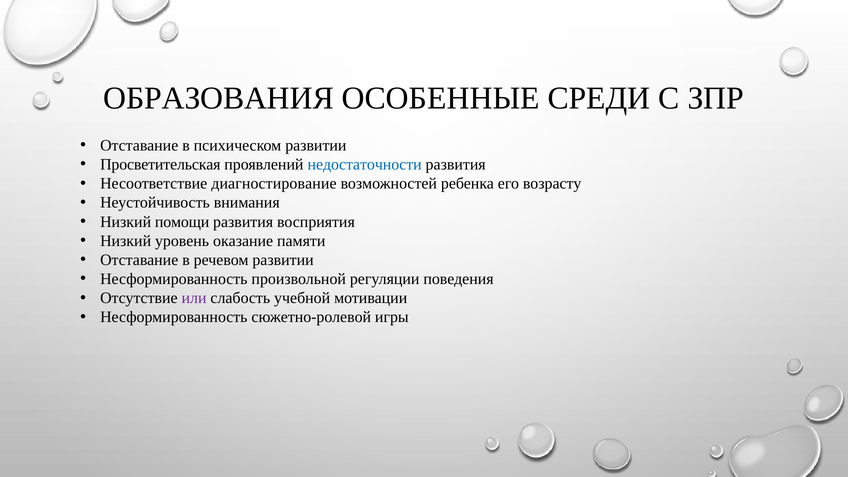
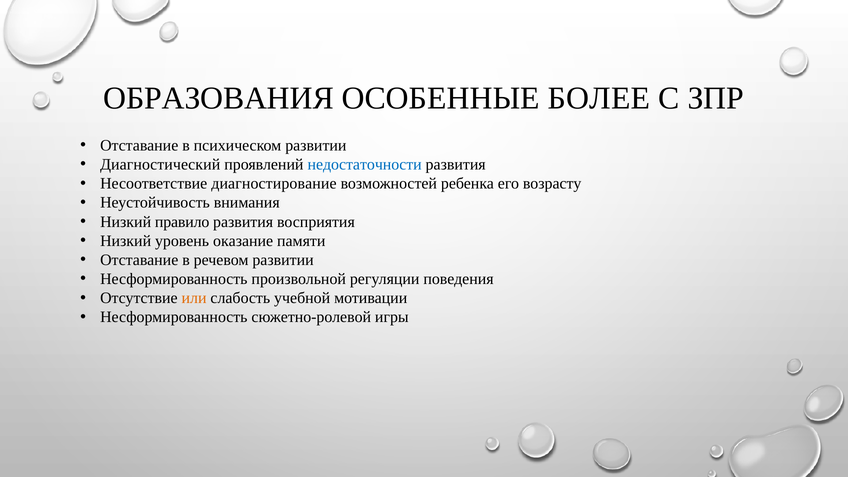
СРЕДИ: СРЕДИ -> БОЛЕЕ
Просветительская: Просветительская -> Диагностический
помощи: помощи -> правило
или colour: purple -> orange
